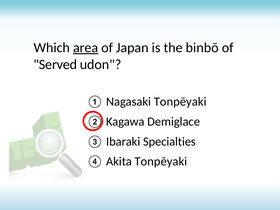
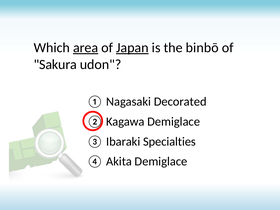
Japan underline: none -> present
Served: Served -> Sakura
Nagasaki Tonpēyaki: Tonpēyaki -> Decorated
Akita Tonpēyaki: Tonpēyaki -> Demiglace
